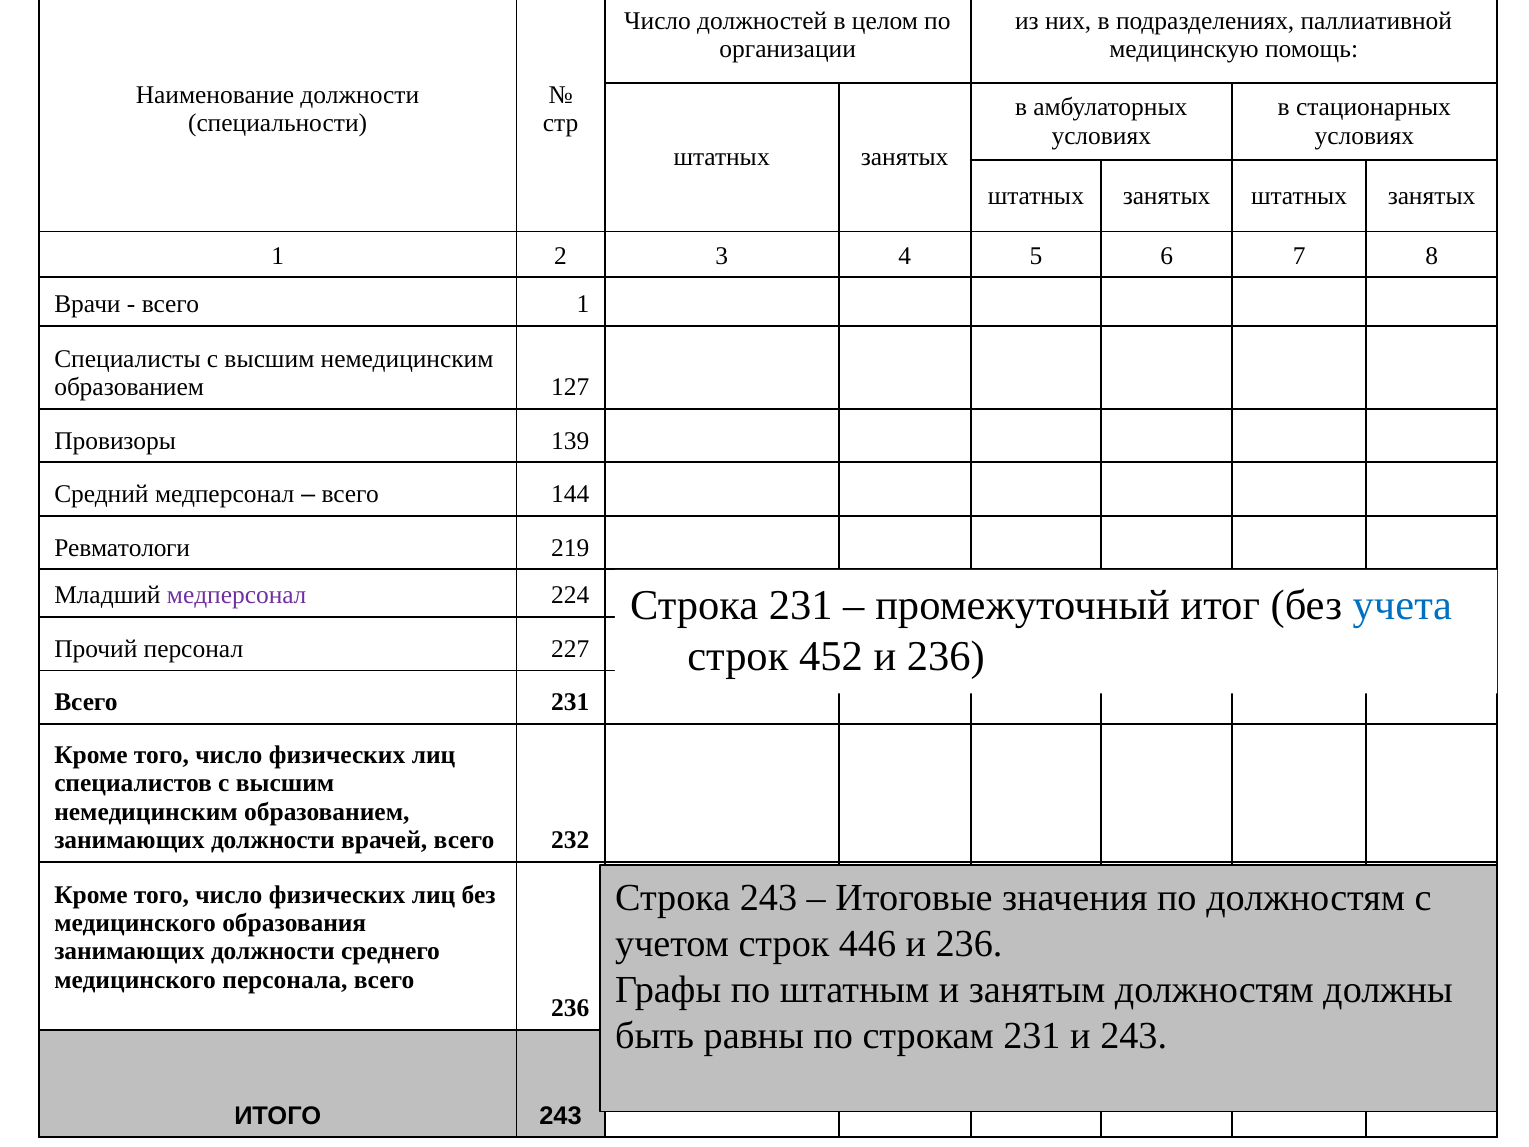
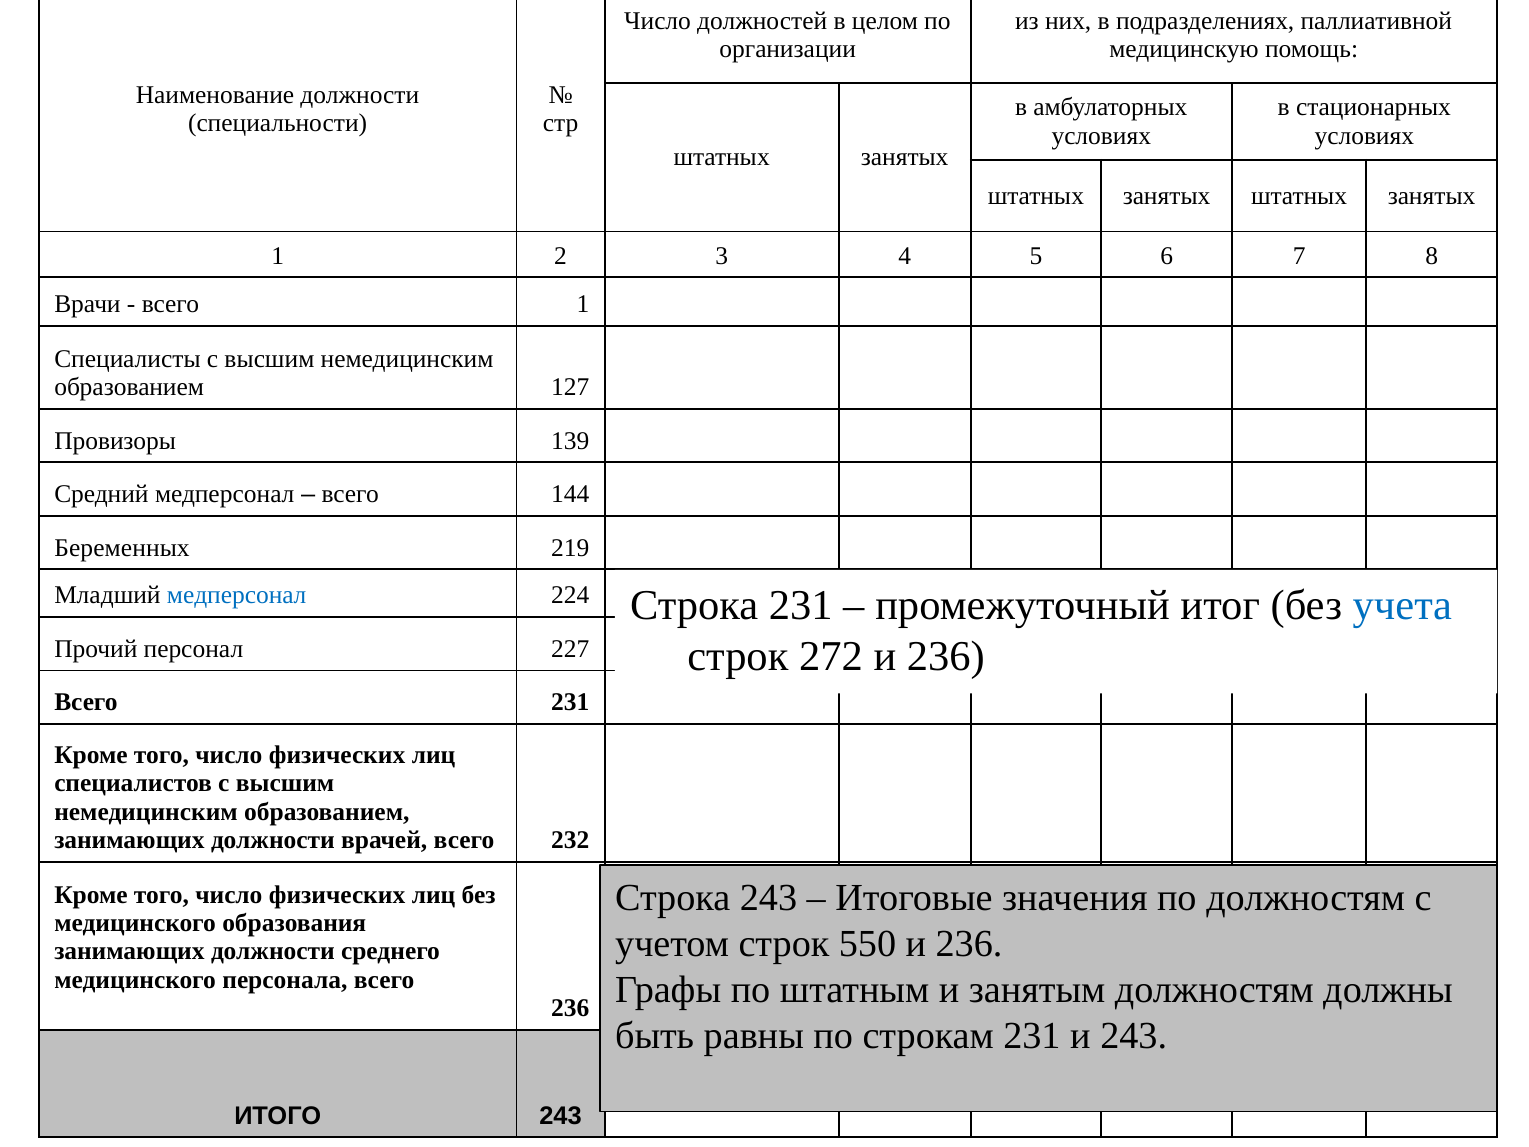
Ревматологи: Ревматологи -> Беременных
медперсонал at (237, 595) colour: purple -> blue
452: 452 -> 272
446: 446 -> 550
